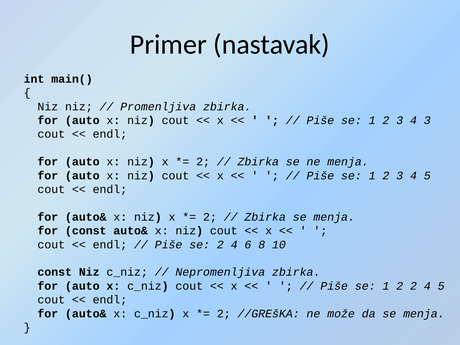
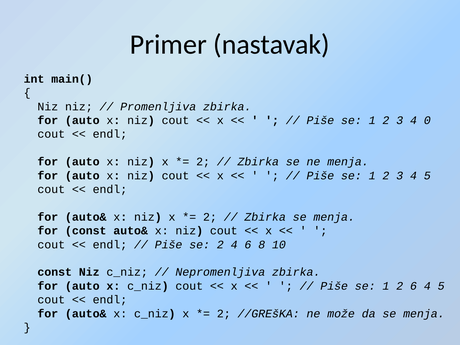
4 3: 3 -> 0
2 2: 2 -> 6
